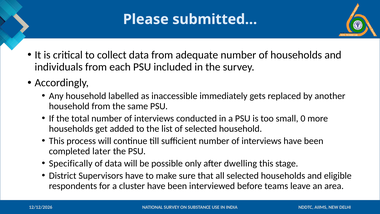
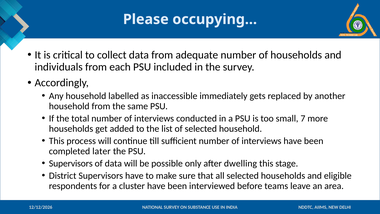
submitted…: submitted… -> occupying…
0: 0 -> 7
Specifically at (71, 163): Specifically -> Supervisors
